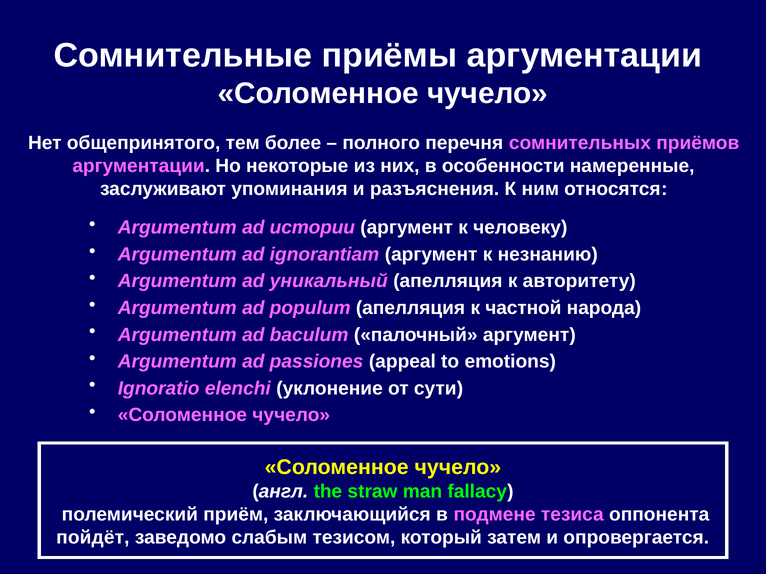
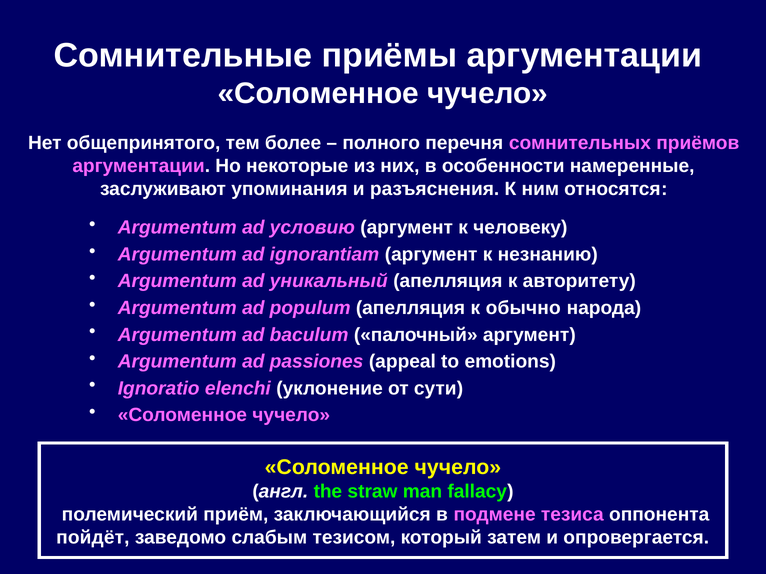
истории: истории -> условию
частной: частной -> обычно
